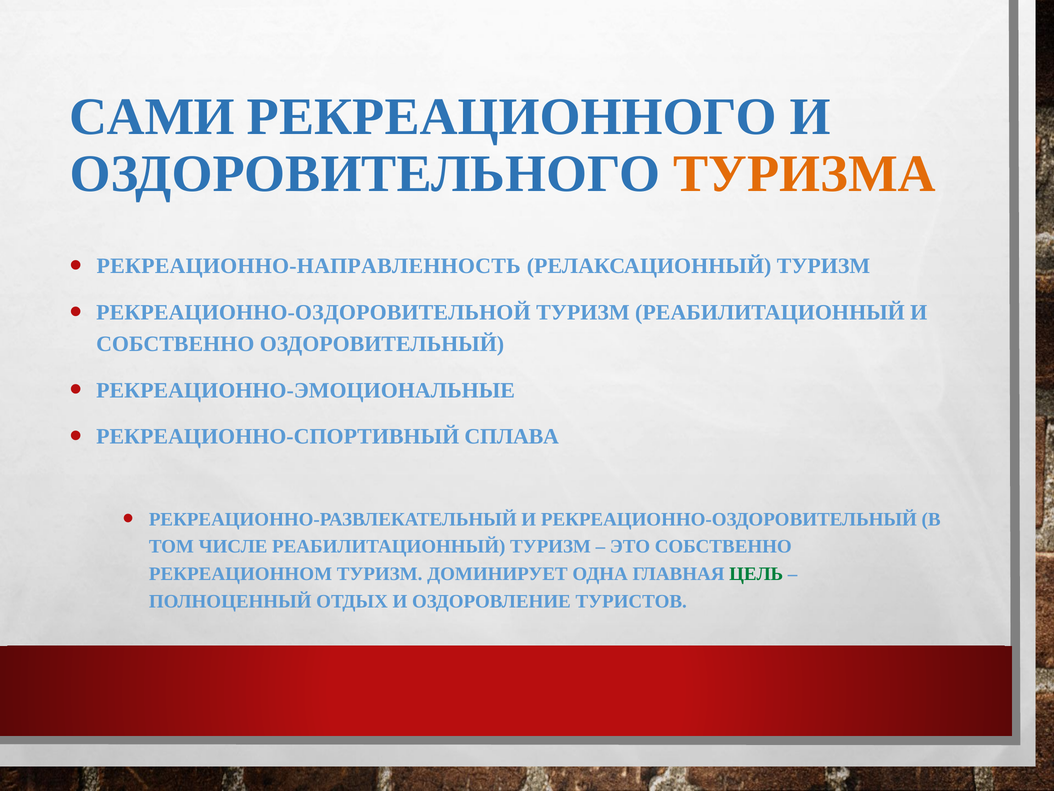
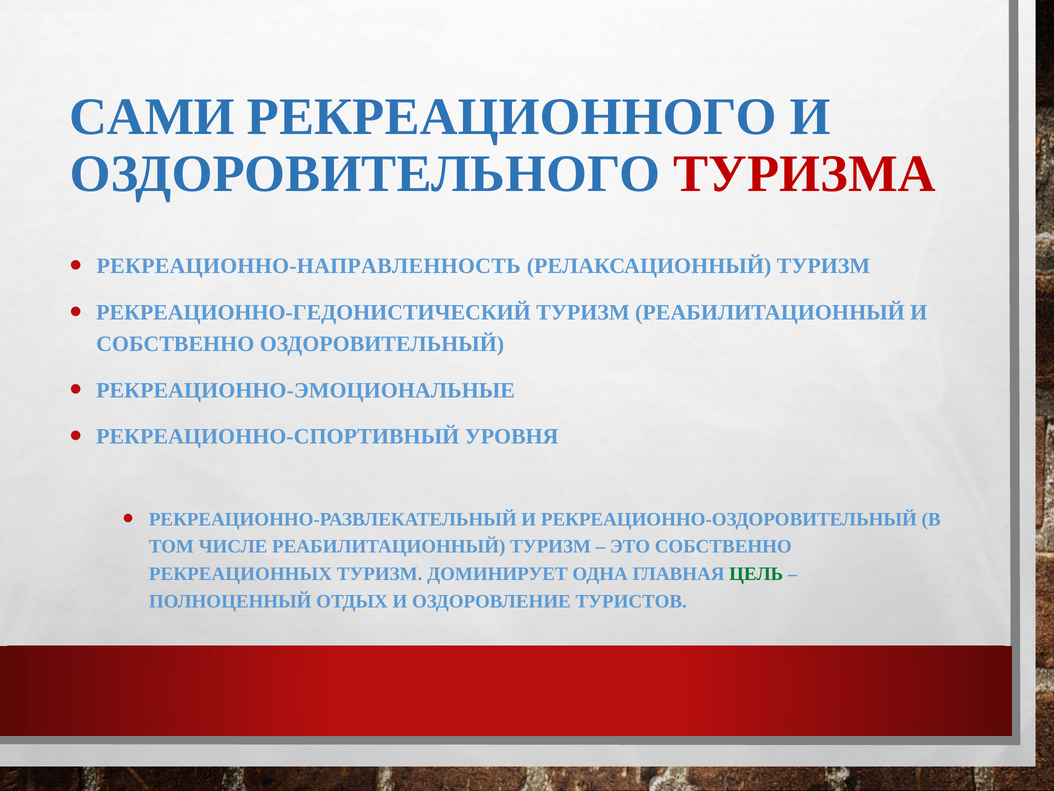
ТУРИЗМА colour: orange -> red
РЕКРЕАЦИОННО-ОЗДОРОВИТЕЛЬНОЙ: РЕКРЕАЦИОННО-ОЗДОРОВИТЕЛЬНОЙ -> РЕКРЕАЦИОННО-ГЕДОНИСТИЧЕСКИЙ
СПЛАВА: СПЛАВА -> УРОВНЯ
РЕКРЕАЦИОННОМ: РЕКРЕАЦИОННОМ -> РЕКРЕАЦИОННЫХ
